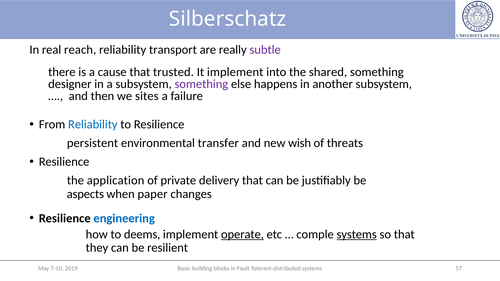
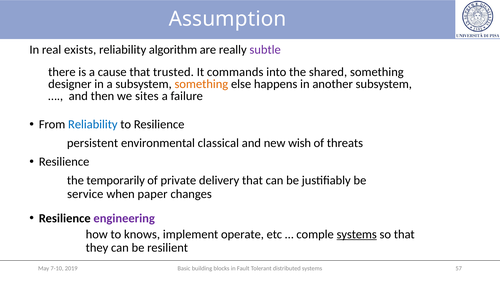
Silberschatz: Silberschatz -> Assumption
reach: reach -> exists
transport: transport -> algorithm
It implement: implement -> commands
something at (201, 84) colour: purple -> orange
transfer: transfer -> classical
application: application -> temporarily
aspects: aspects -> service
engineering colour: blue -> purple
deems: deems -> knows
operate underline: present -> none
